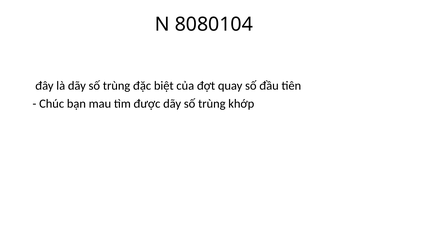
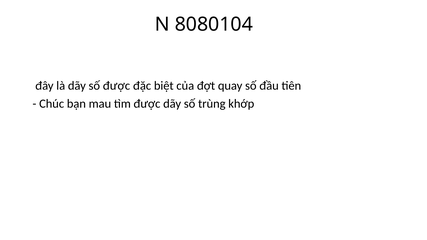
là dãy số trùng: trùng -> được
